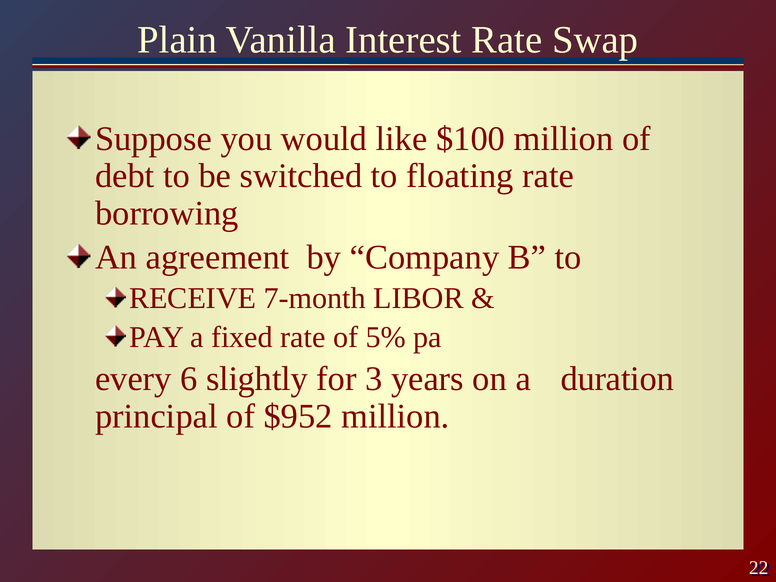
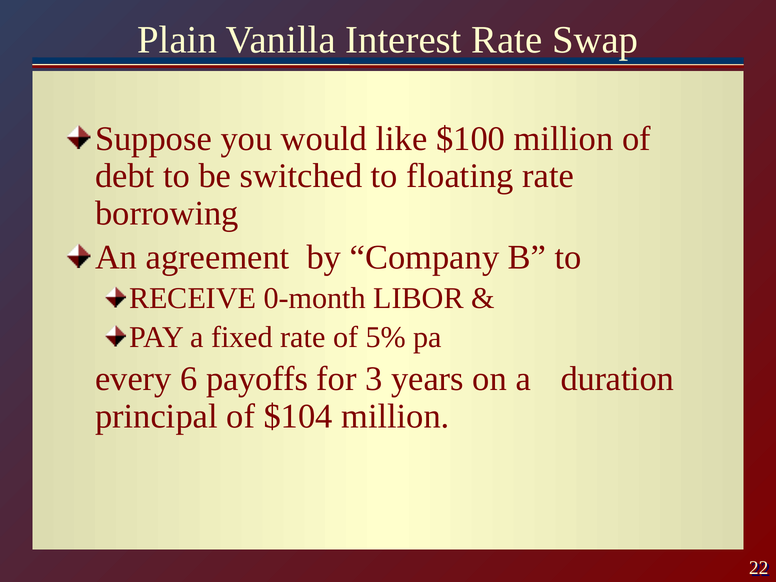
7-month: 7-month -> 0-month
slightly: slightly -> payoffs
$952: $952 -> $104
